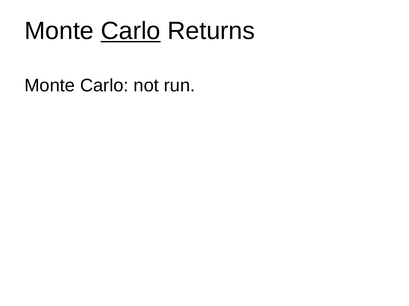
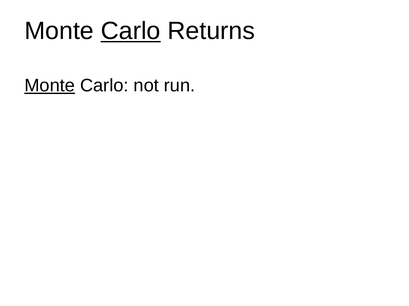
Monte at (50, 86) underline: none -> present
